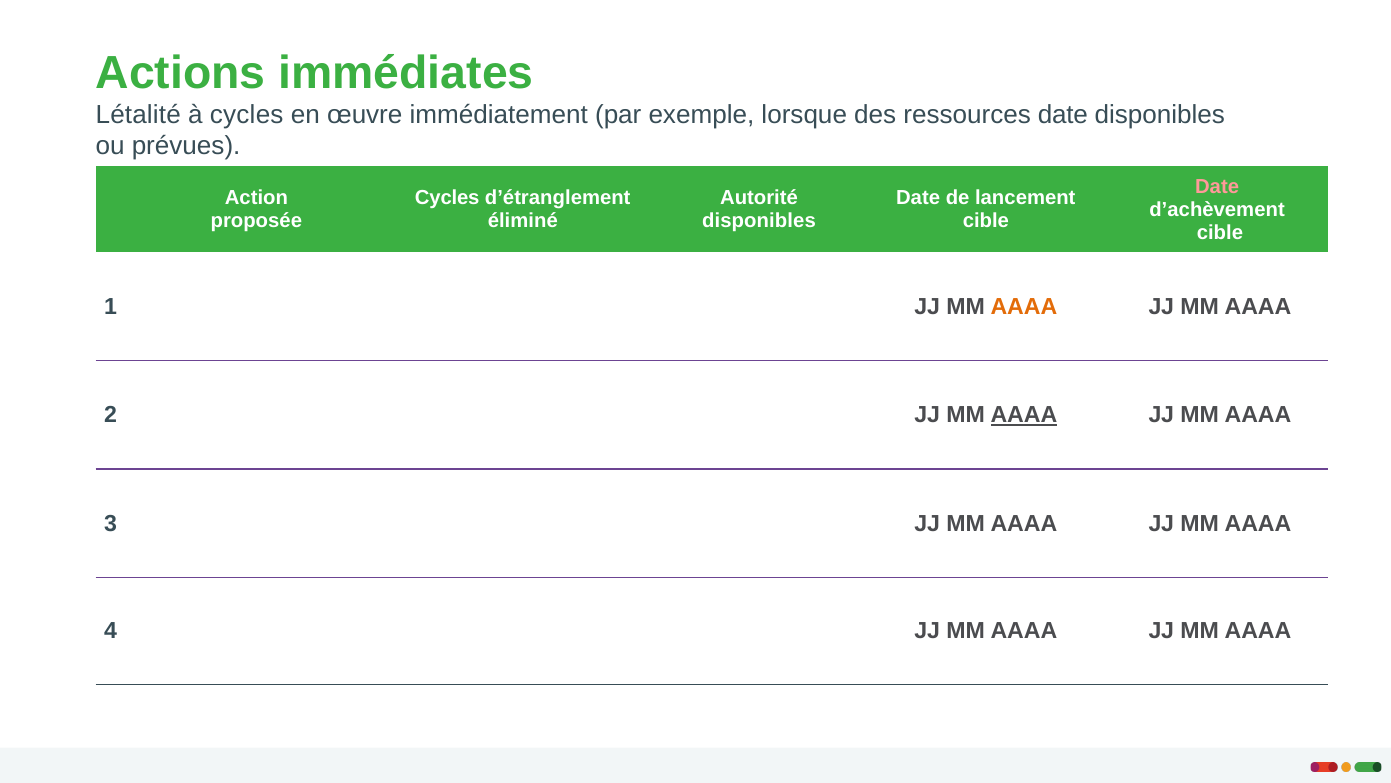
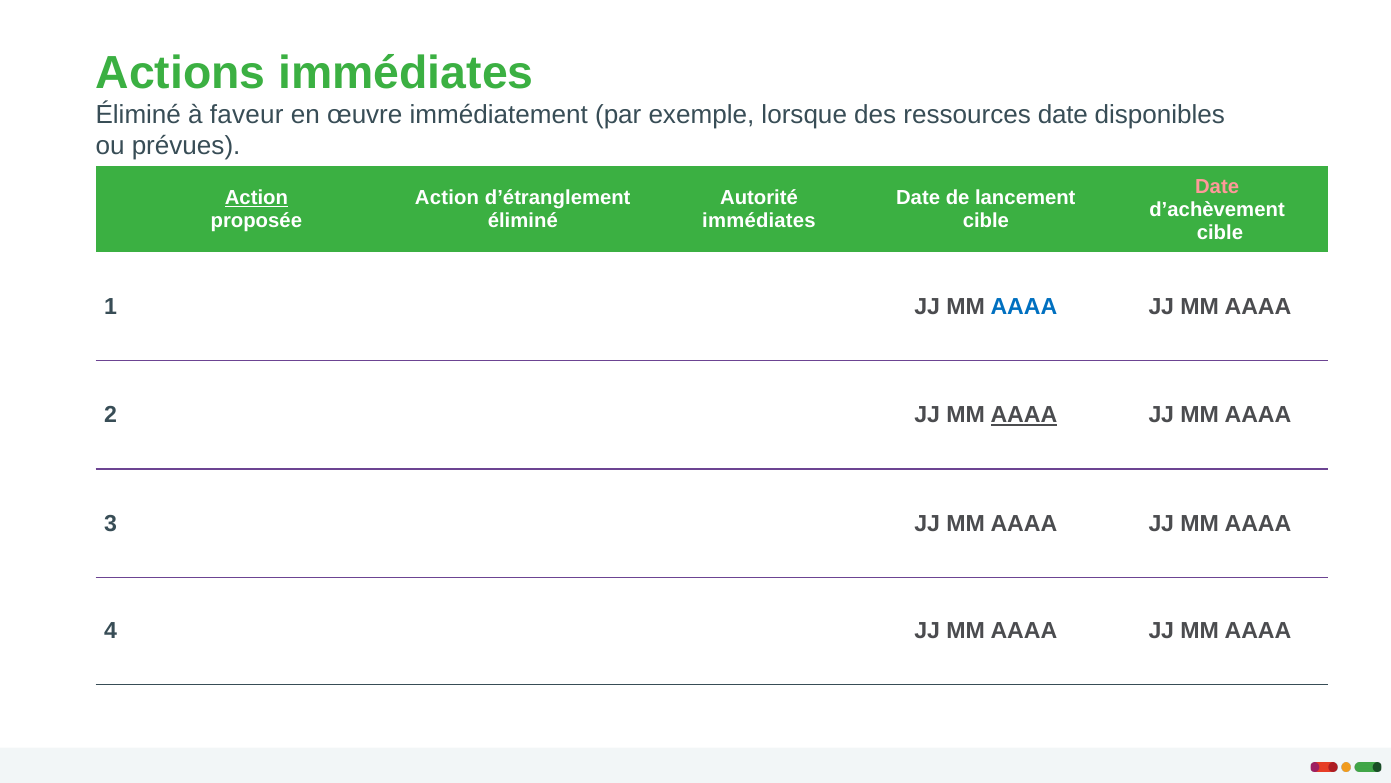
Létalité at (138, 115): Létalité -> Éliminé
à cycles: cycles -> faveur
Action at (256, 198) underline: none -> present
Cycles at (447, 198): Cycles -> Action
disponibles at (759, 221): disponibles -> immédiates
AAAA at (1024, 307) colour: orange -> blue
